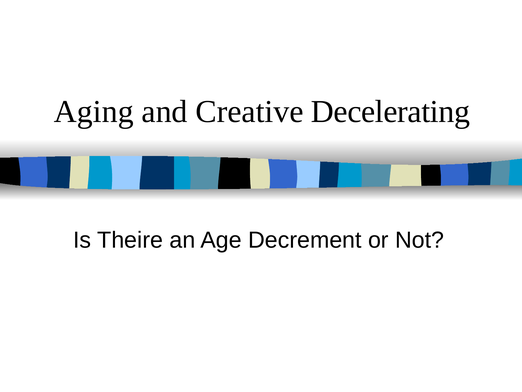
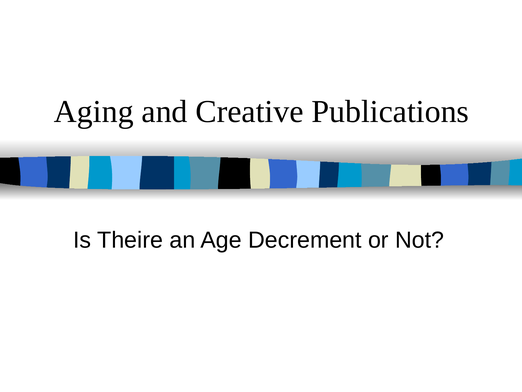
Decelerating: Decelerating -> Publications
